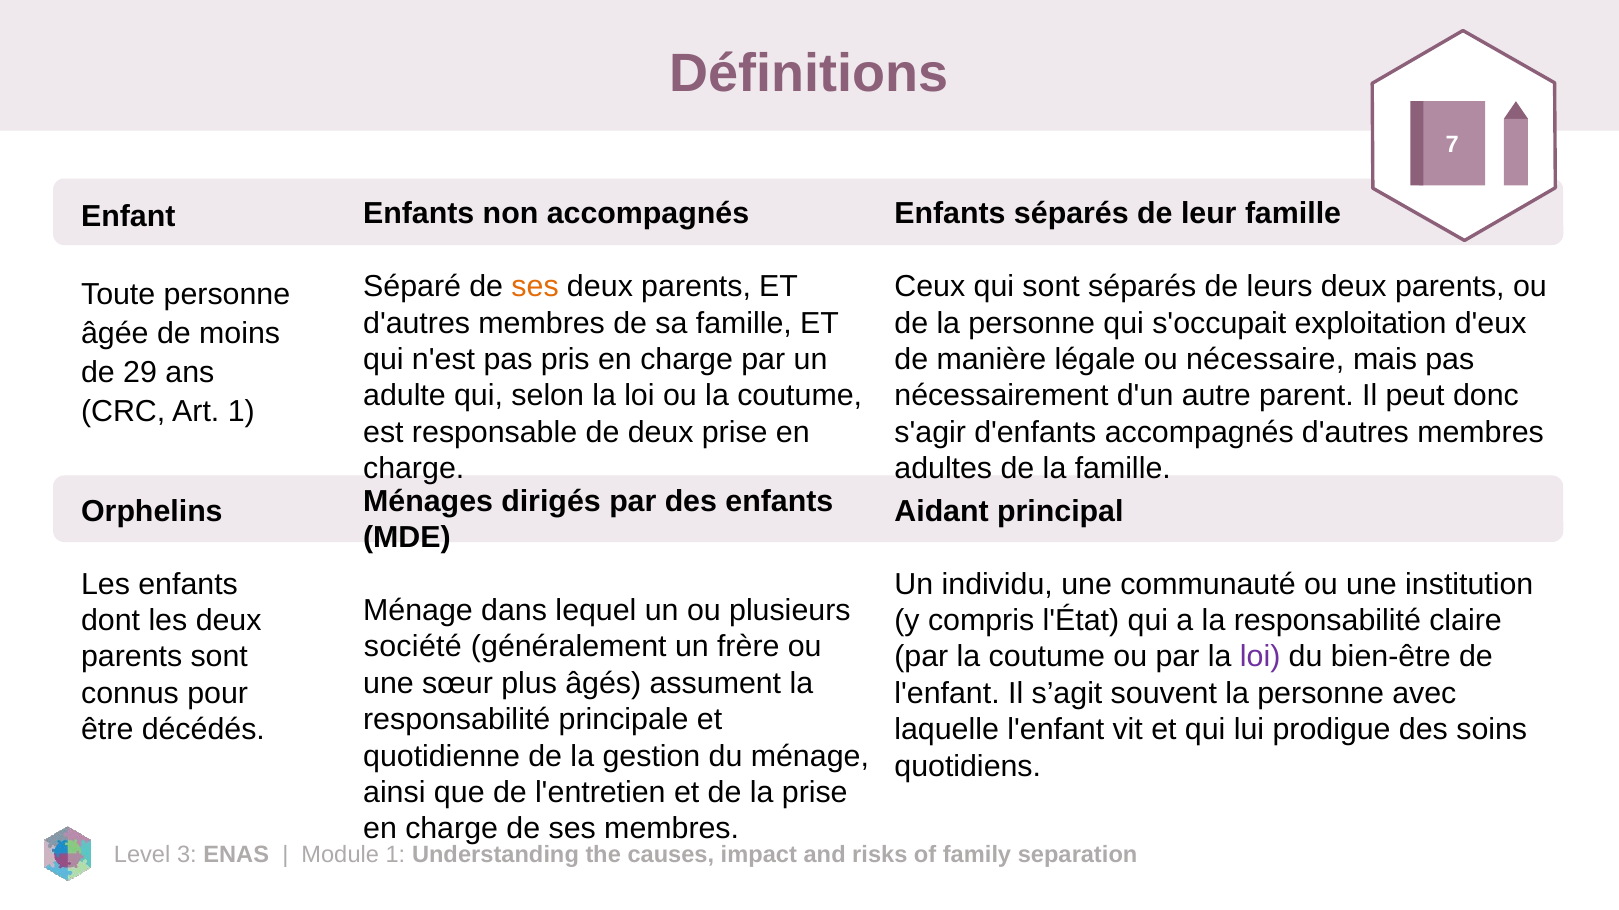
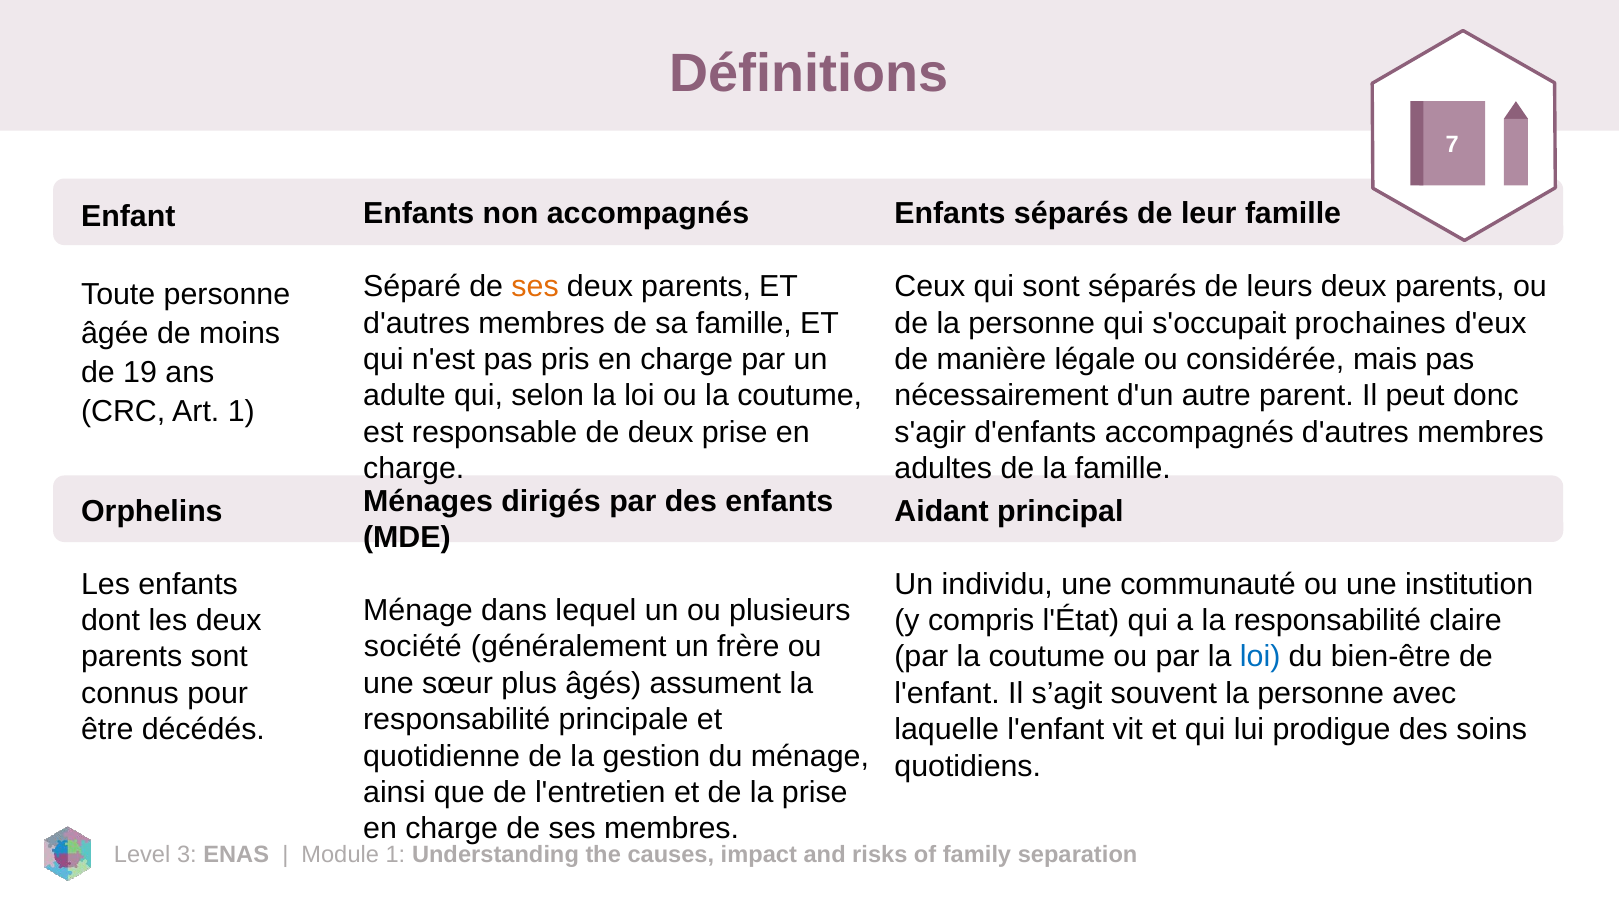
exploitation: exploitation -> prochaines
nécessaire: nécessaire -> considérée
29: 29 -> 19
loi at (1260, 657) colour: purple -> blue
